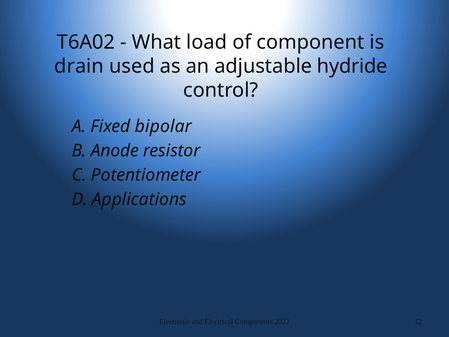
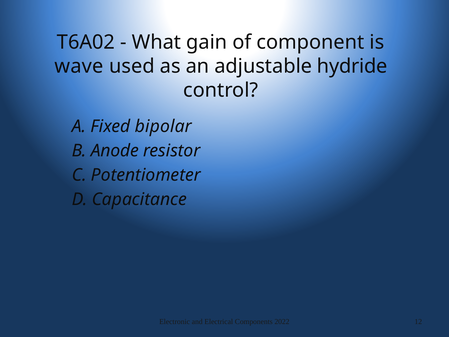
load: load -> gain
drain: drain -> wave
Applications: Applications -> Capacitance
